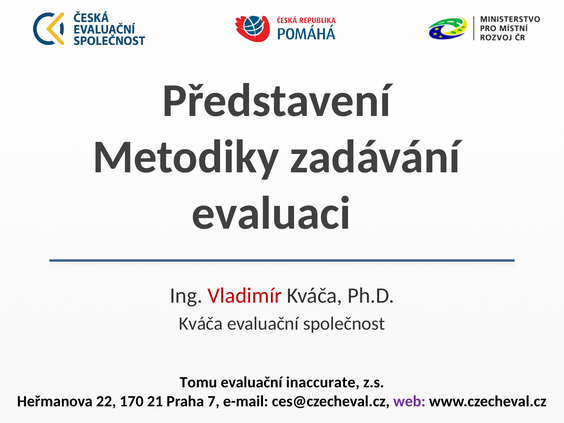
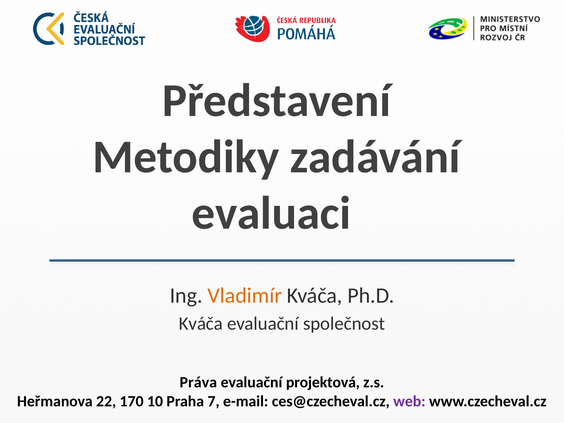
Vladimír colour: red -> orange
Tomu: Tomu -> Práva
inaccurate: inaccurate -> projektová
21: 21 -> 10
